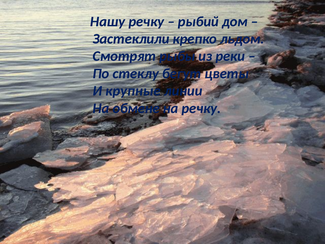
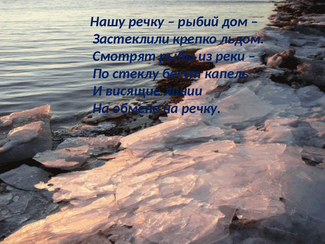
цветы: цветы -> капель
крупные: крупные -> висящие
